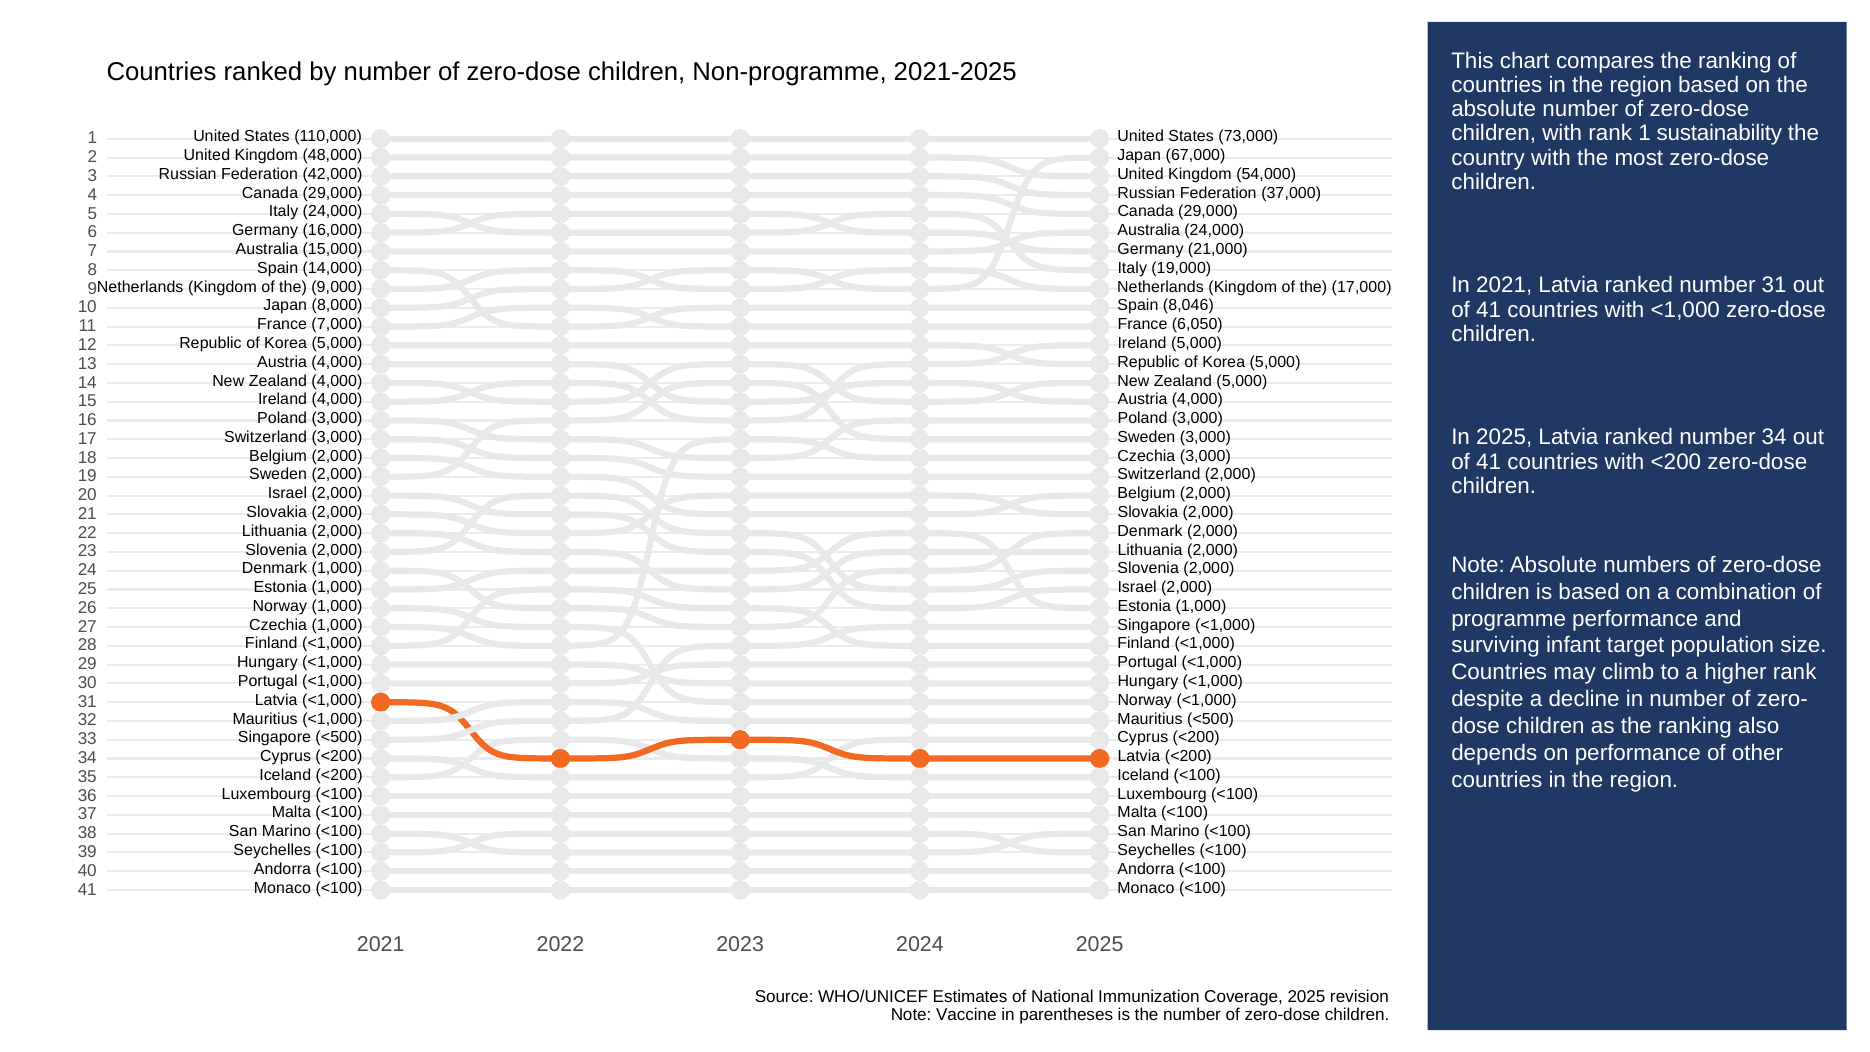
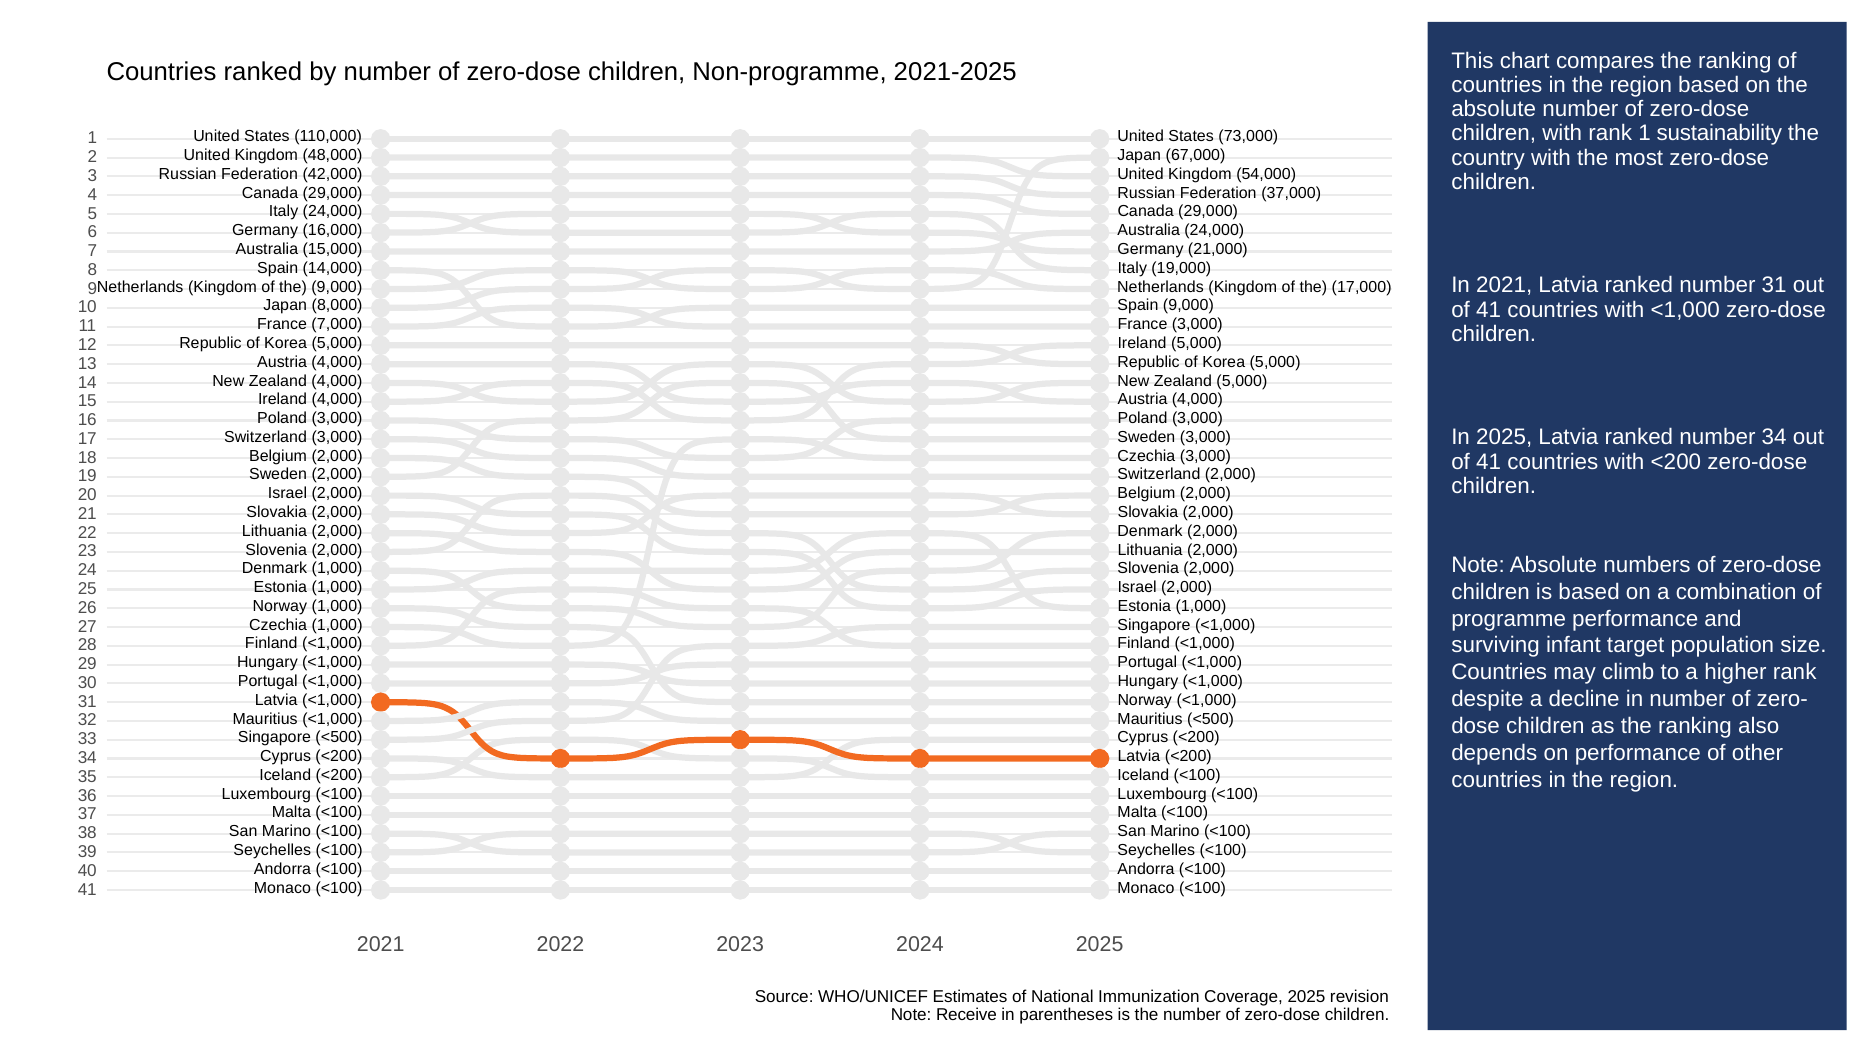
Spain 8,046: 8,046 -> 9,000
France 6,050: 6,050 -> 3,000
Vaccine: Vaccine -> Receive
